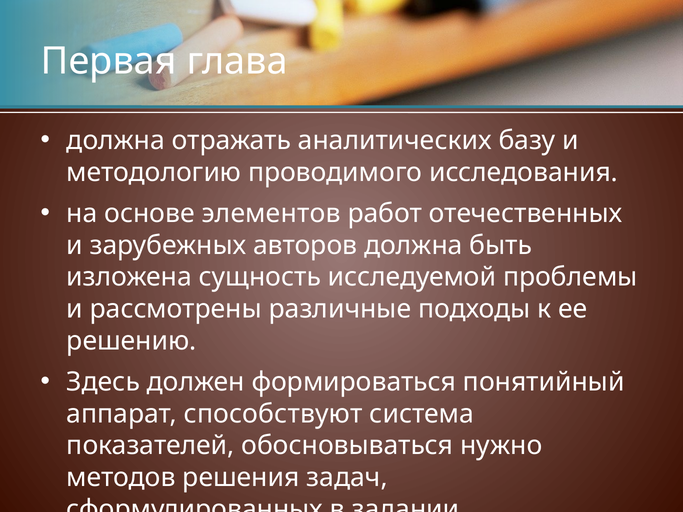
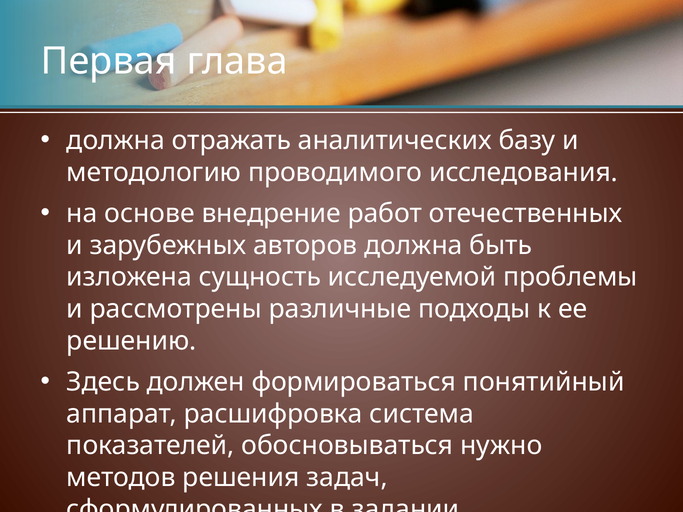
элементов: элементов -> внедрение
способствуют: способствуют -> расшифровка
